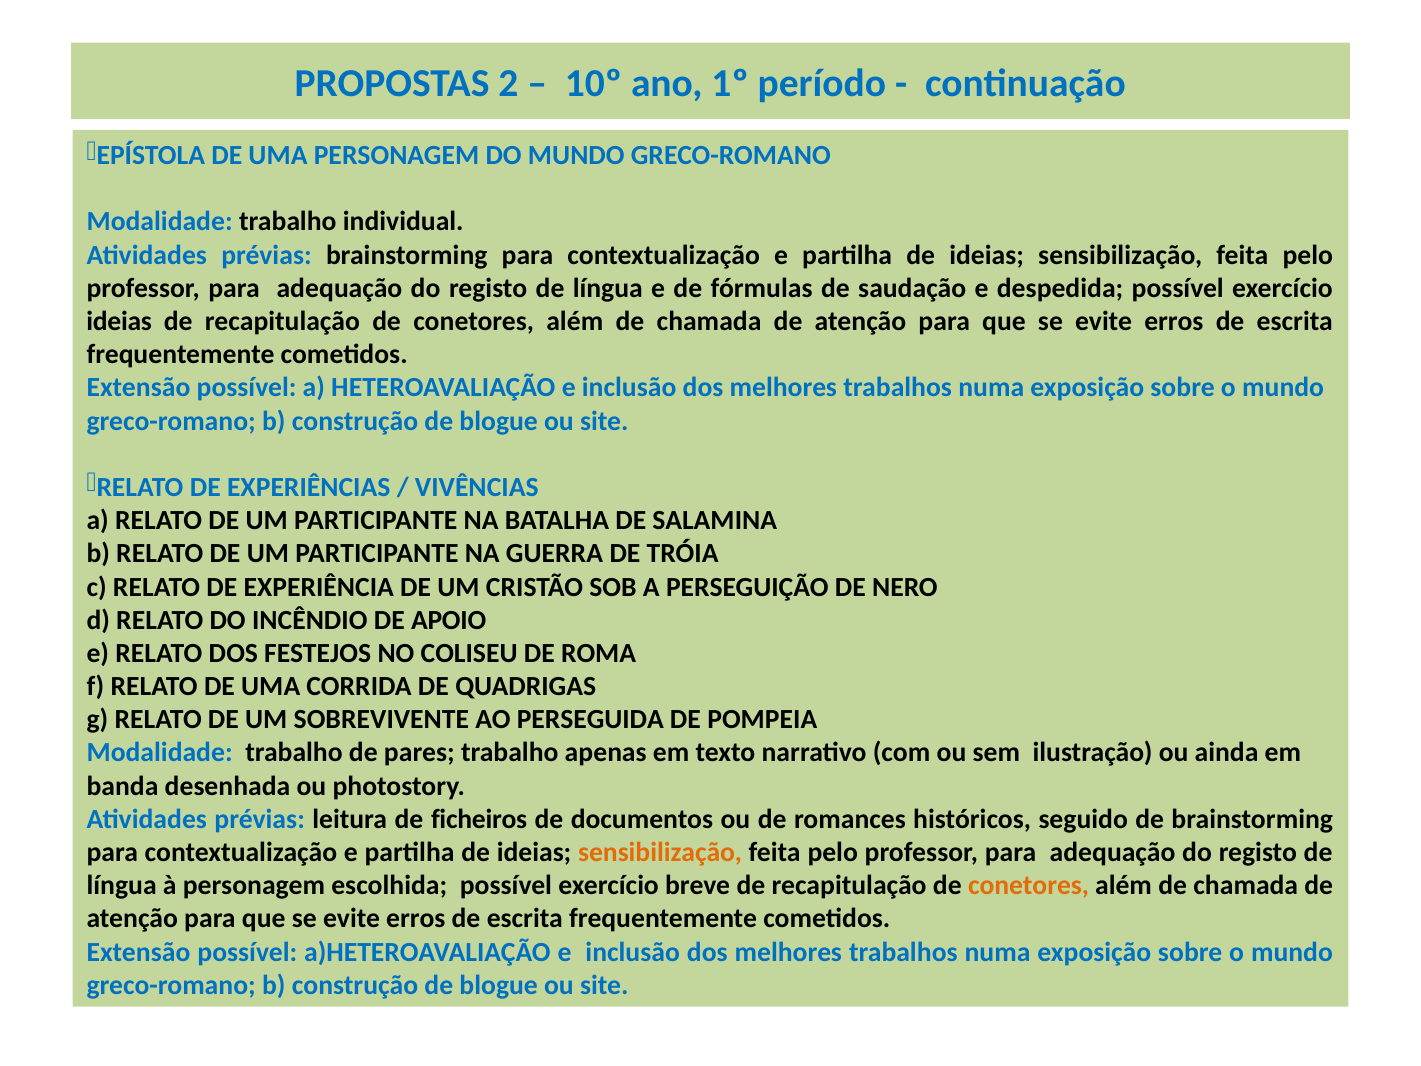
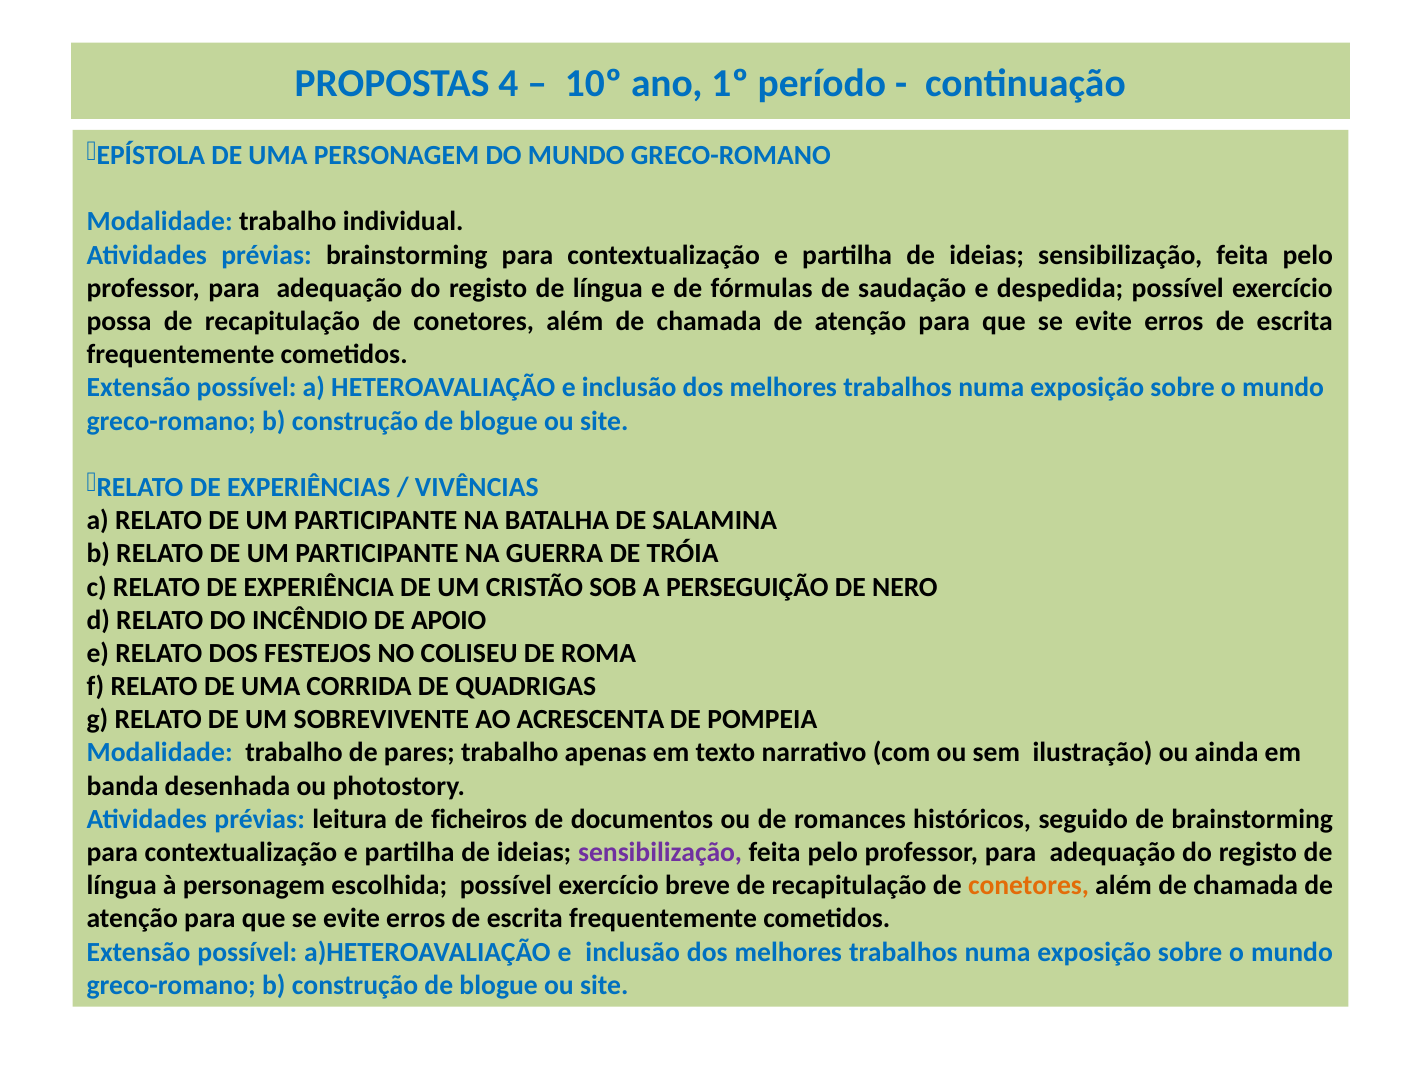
2: 2 -> 4
ideias at (119, 321): ideias -> possa
PERSEGUIDA: PERSEGUIDA -> ACRESCENTA
sensibilização at (660, 852) colour: orange -> purple
